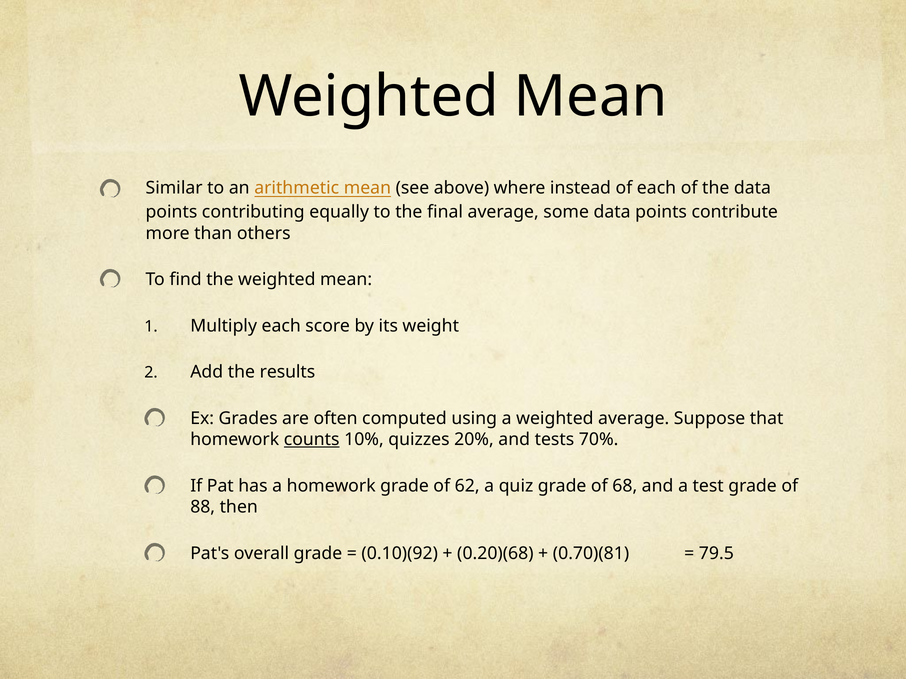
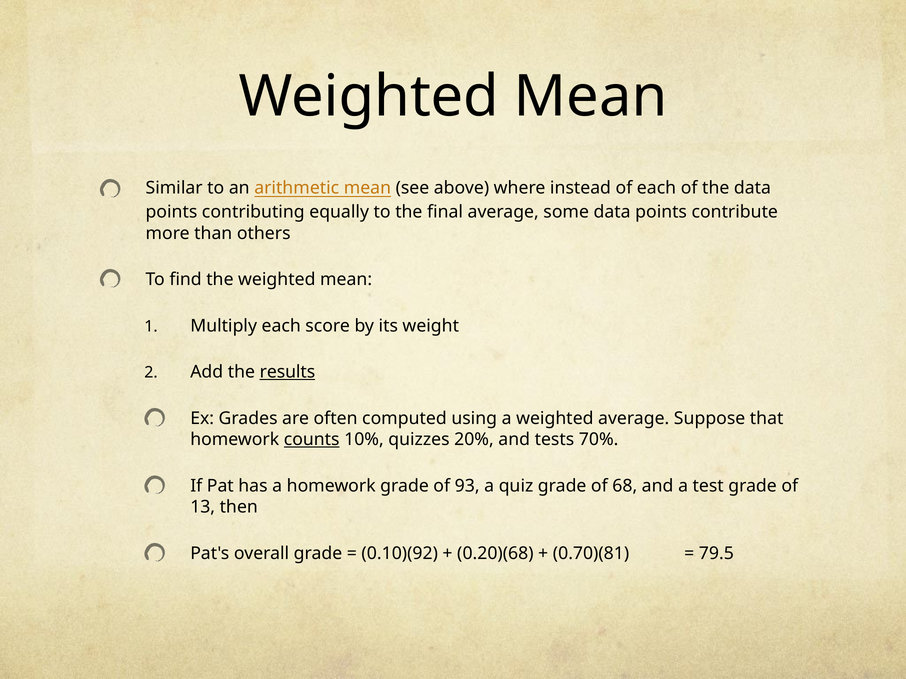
results underline: none -> present
62: 62 -> 93
88: 88 -> 13
